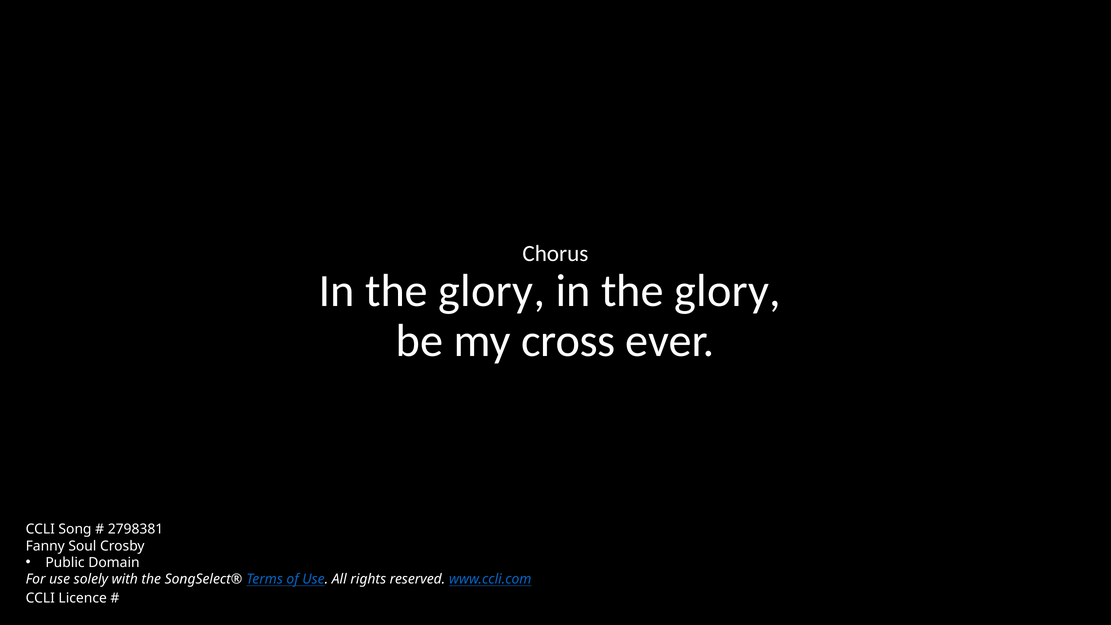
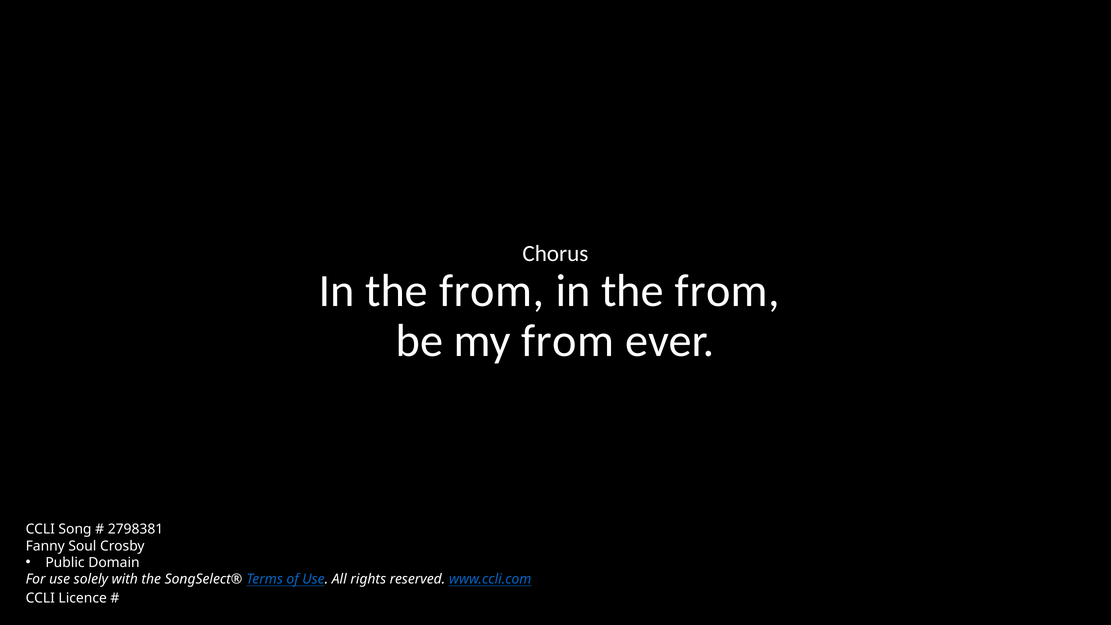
glory at (492, 291): glory -> from
glory at (728, 291): glory -> from
my cross: cross -> from
